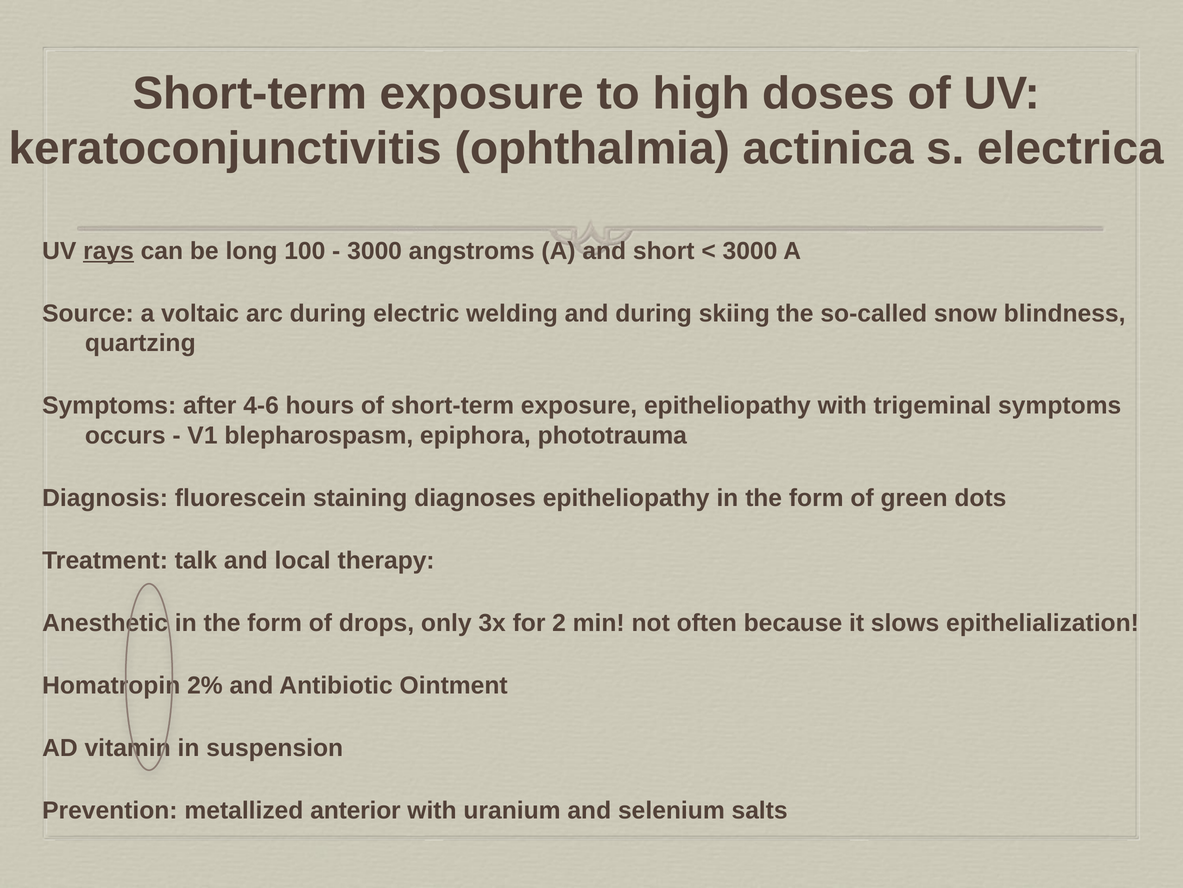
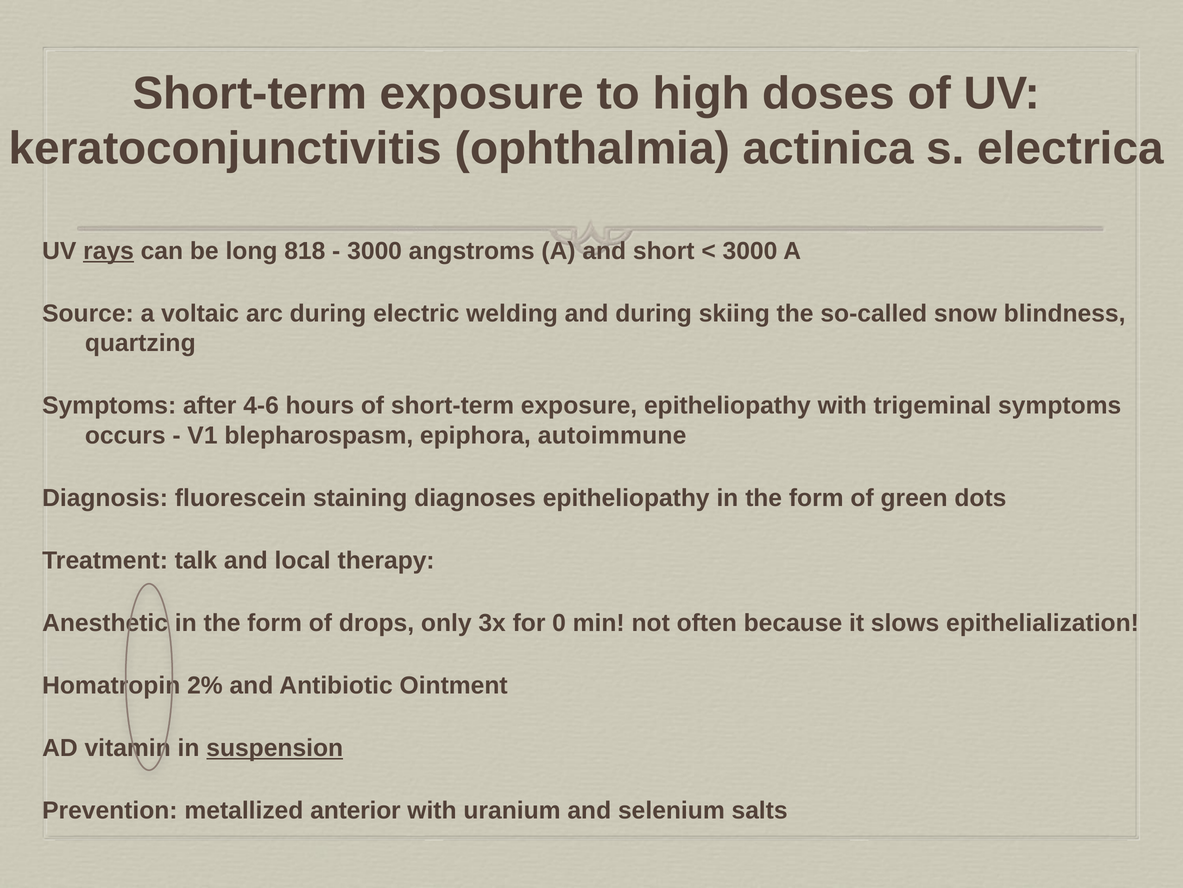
100: 100 -> 818
phototrauma: phototrauma -> autoimmune
2: 2 -> 0
suspension underline: none -> present
